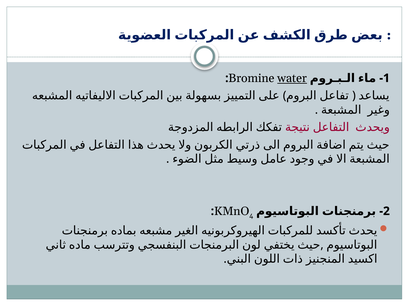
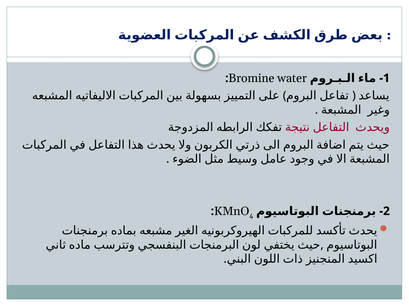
water underline: present -> none
